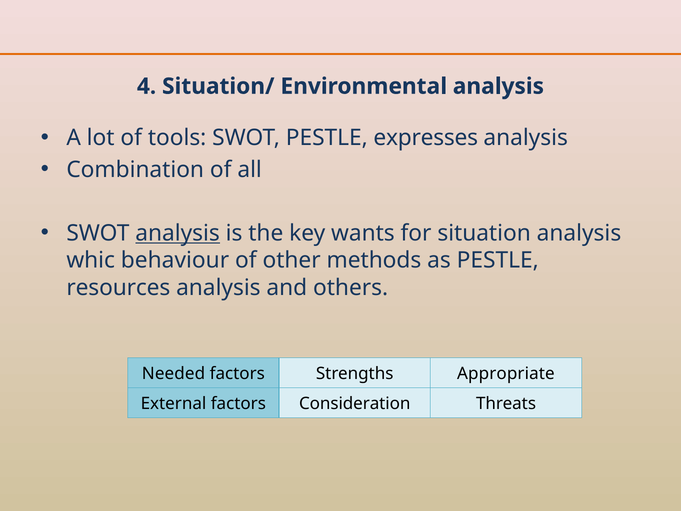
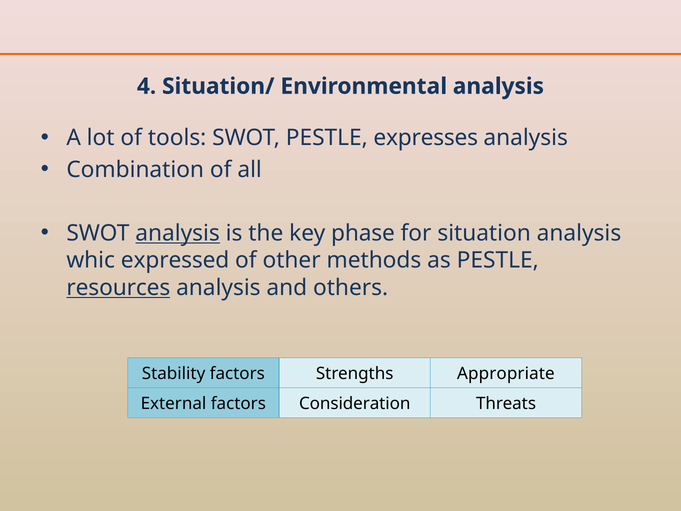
wants: wants -> phase
behaviour: behaviour -> expressed
resources underline: none -> present
Needed: Needed -> Stability
